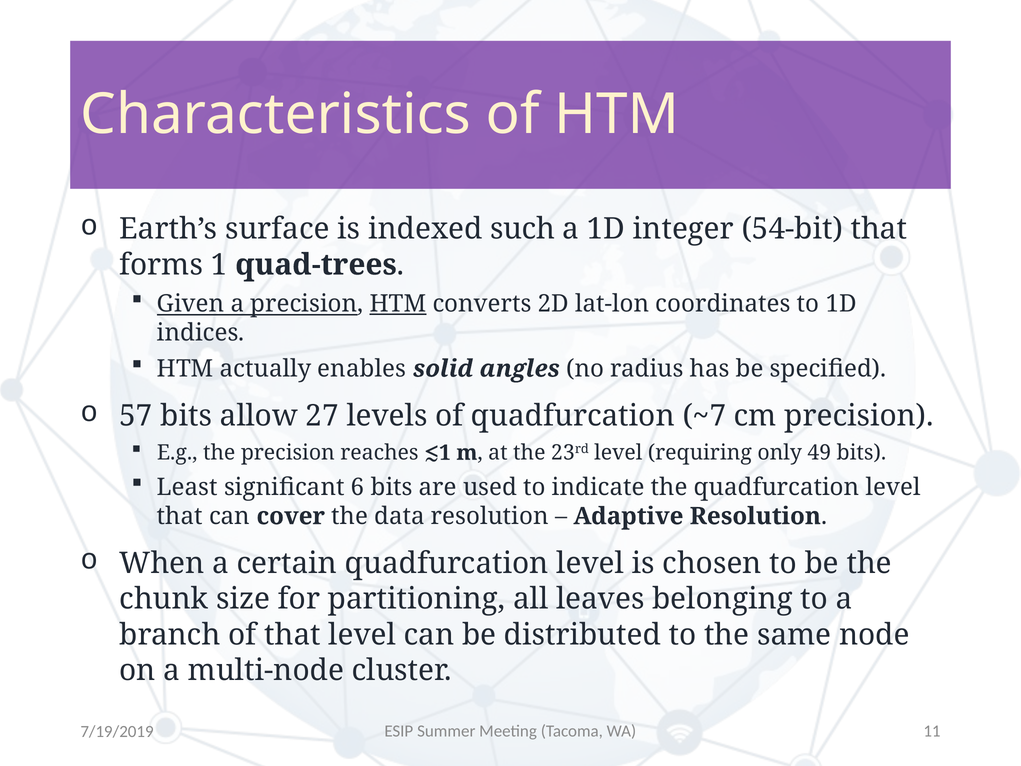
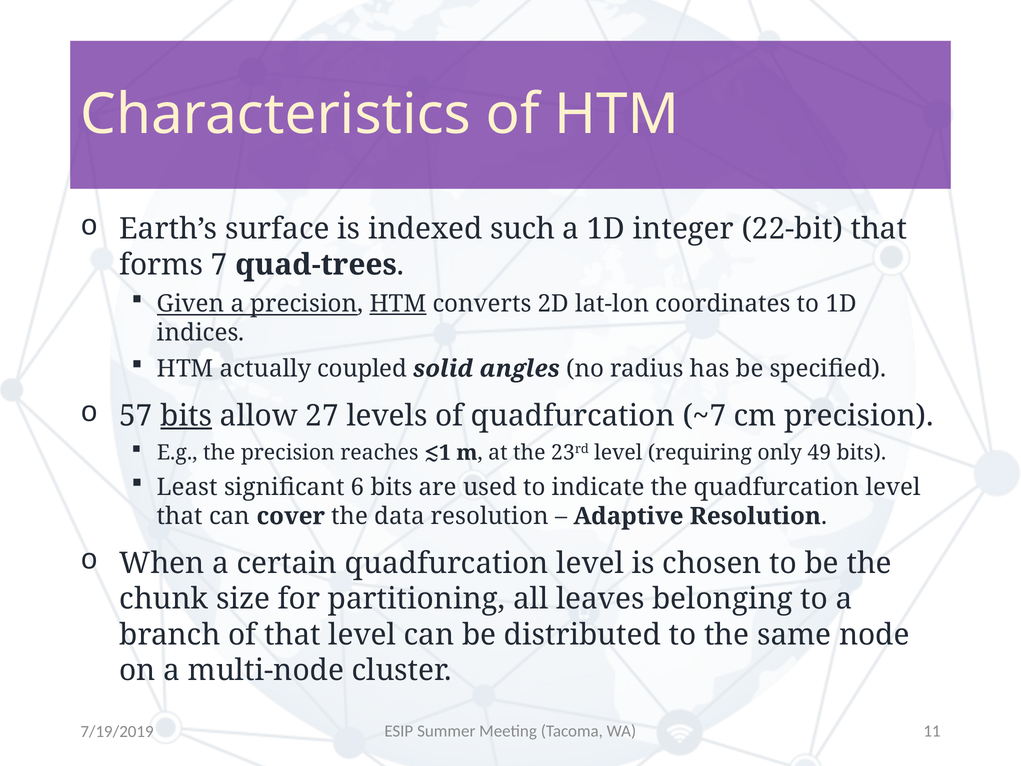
54-bit: 54-bit -> 22-bit
forms 1: 1 -> 7
enables: enables -> coupled
bits at (186, 416) underline: none -> present
